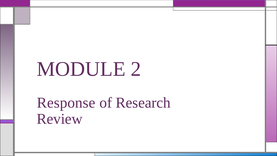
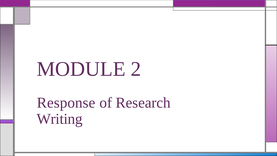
Review: Review -> Writing
